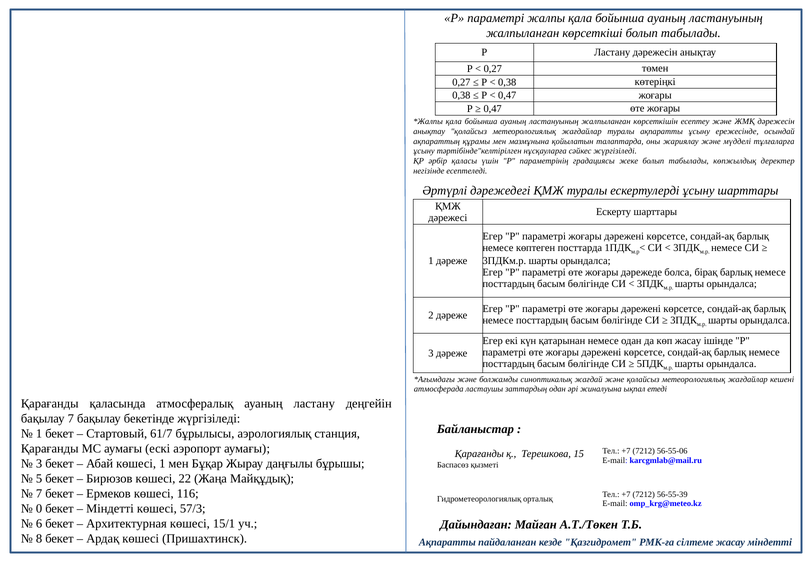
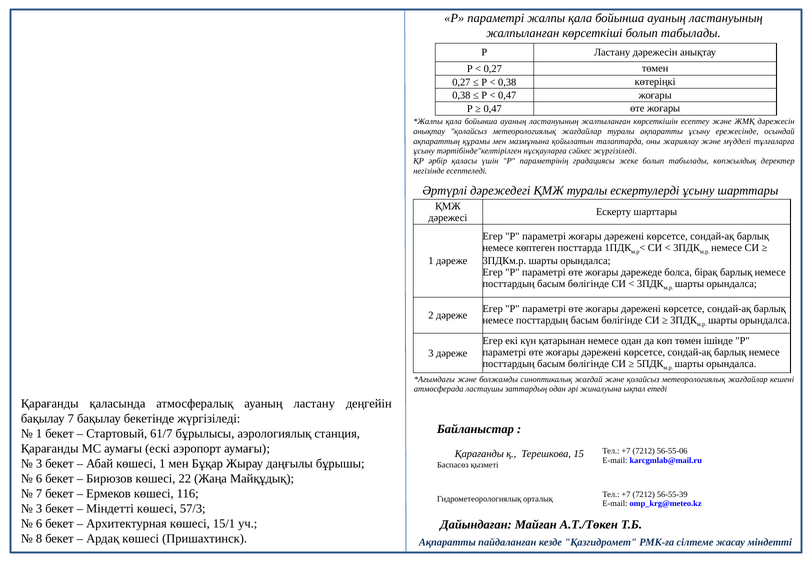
көп жасау: жасау -> төмен
5 at (39, 479): 5 -> 6
0 at (39, 509): 0 -> 3
